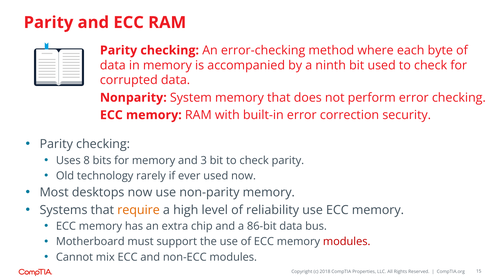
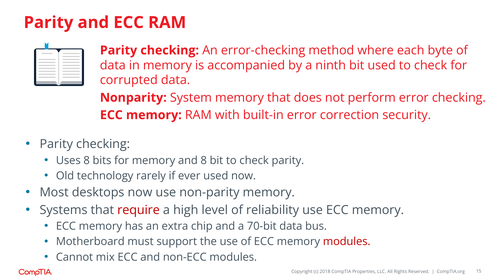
and 3: 3 -> 8
require colour: orange -> red
86-bit: 86-bit -> 70-bit
